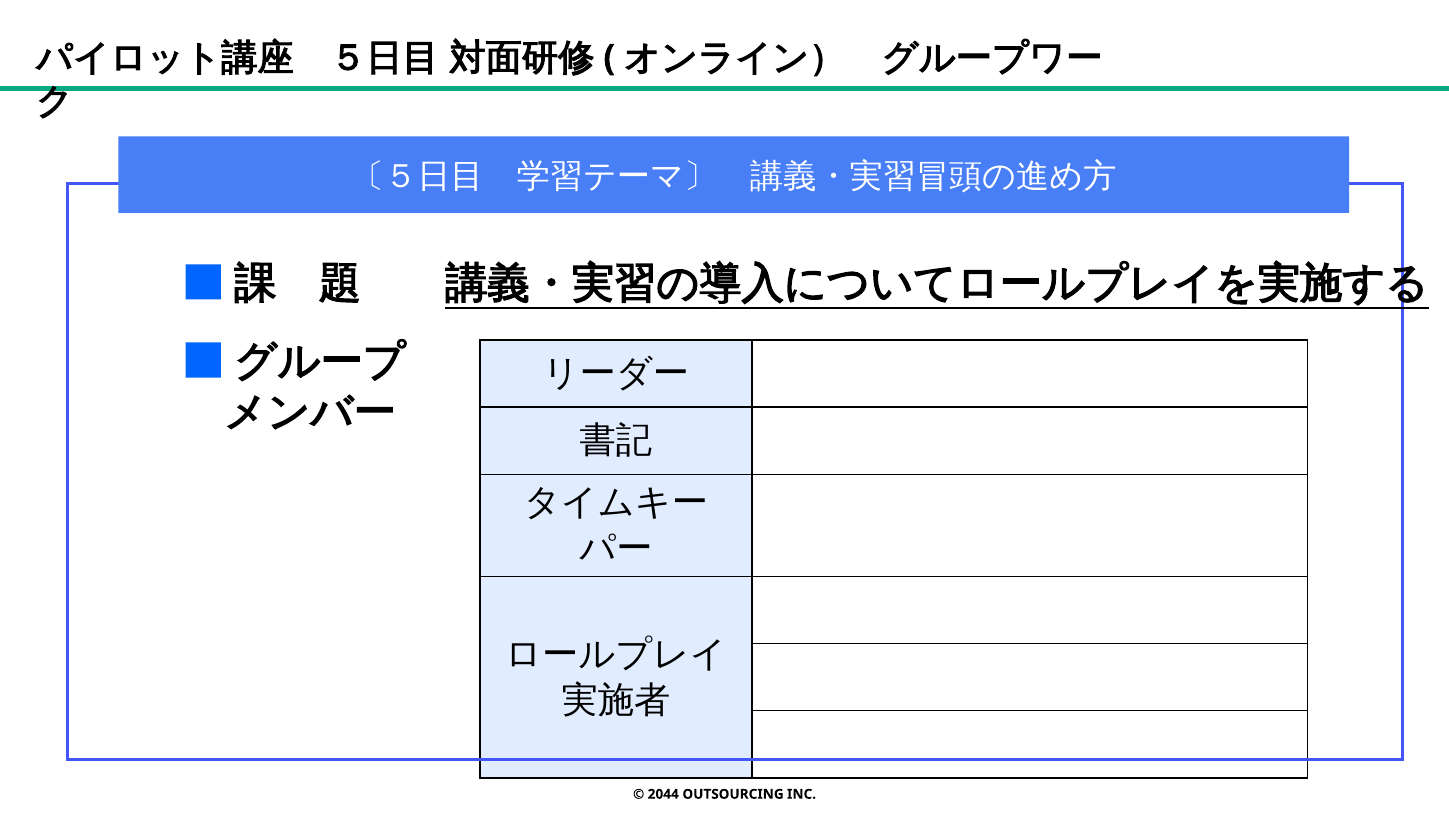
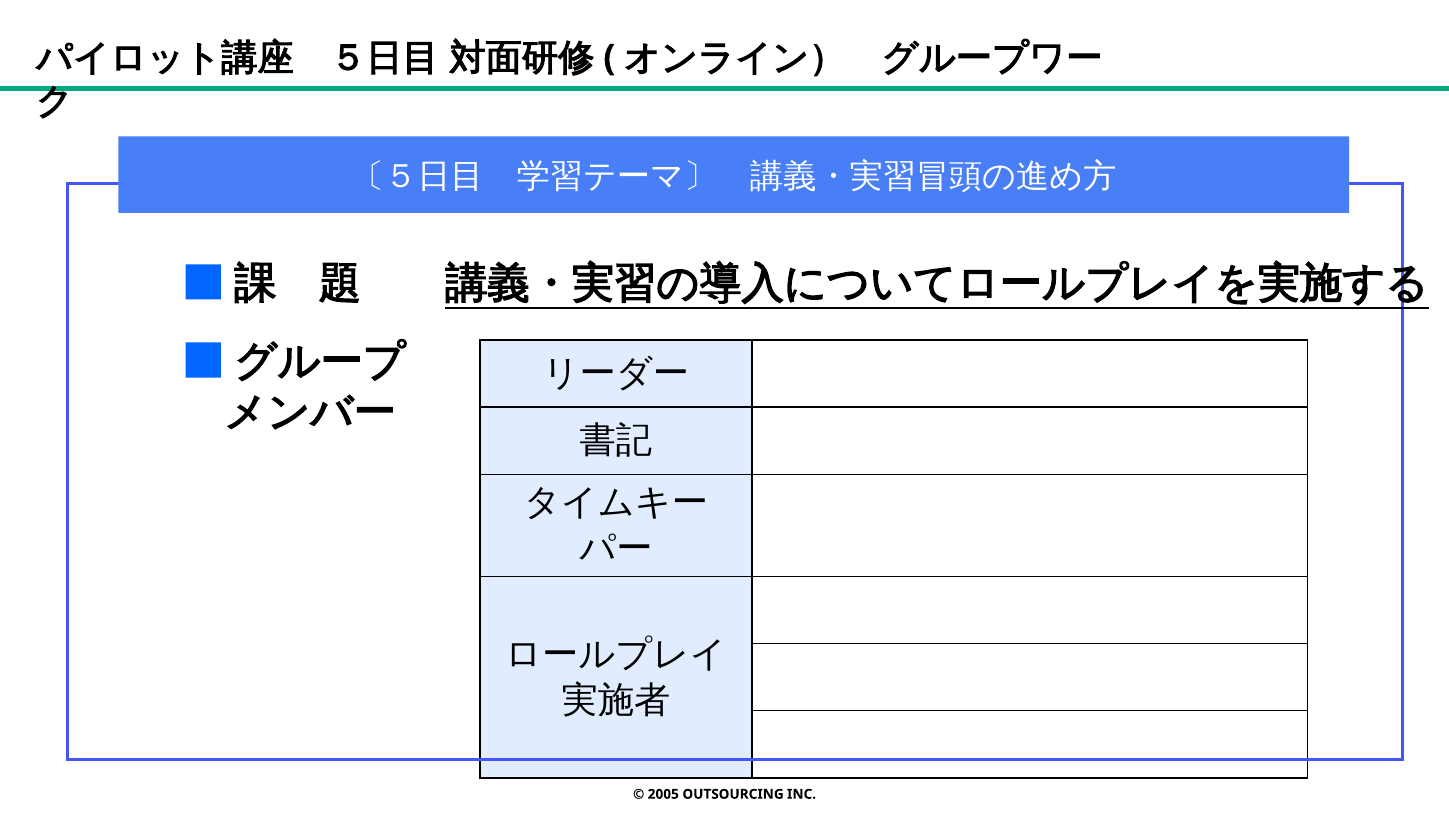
2044: 2044 -> 2005
